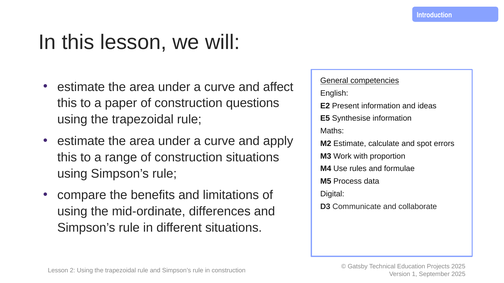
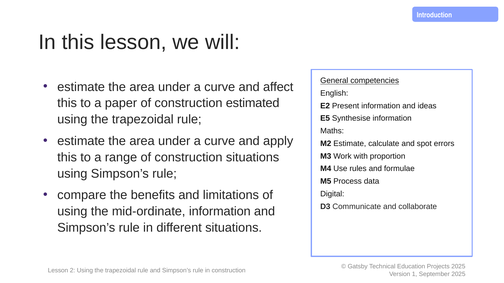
questions: questions -> estimated
mid-ordinate differences: differences -> information
